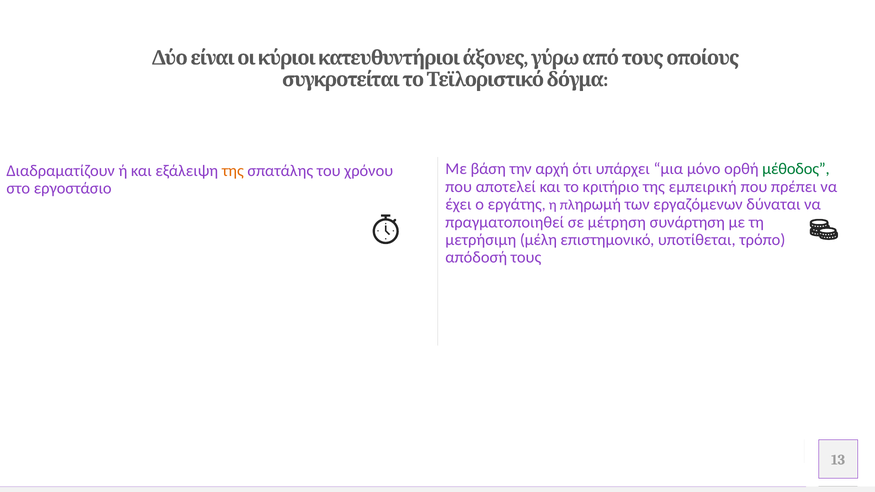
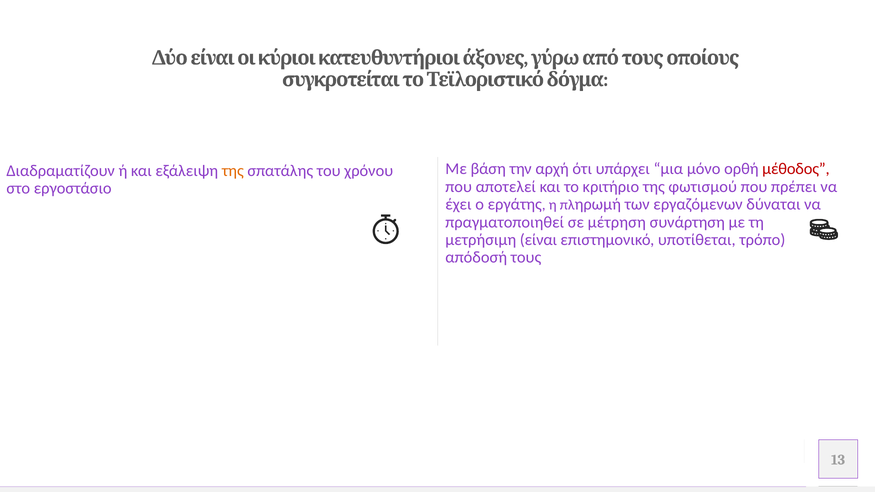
μέθοδος colour: green -> red
εμπειρική: εμπειρική -> φωτισμού
μέλη: μέλη -> είναι
